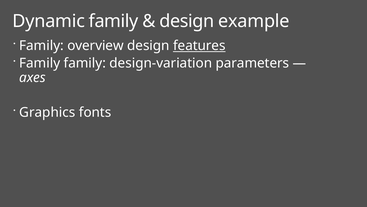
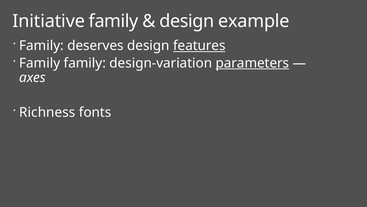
Dynamic: Dynamic -> Initiative
overview: overview -> deserves
parameters underline: none -> present
Graphics: Graphics -> Richness
